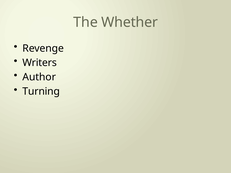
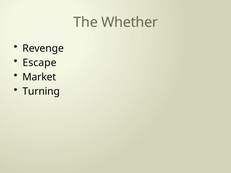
Writers: Writers -> Escape
Author: Author -> Market
